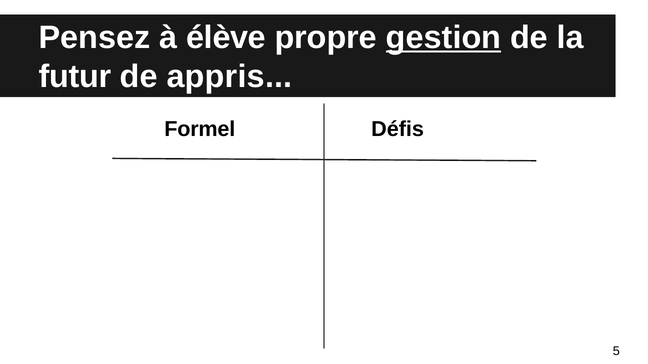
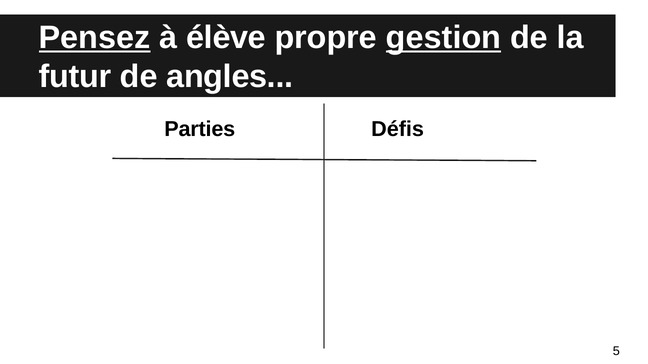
Pensez underline: none -> present
appris: appris -> angles
Formel: Formel -> Parties
